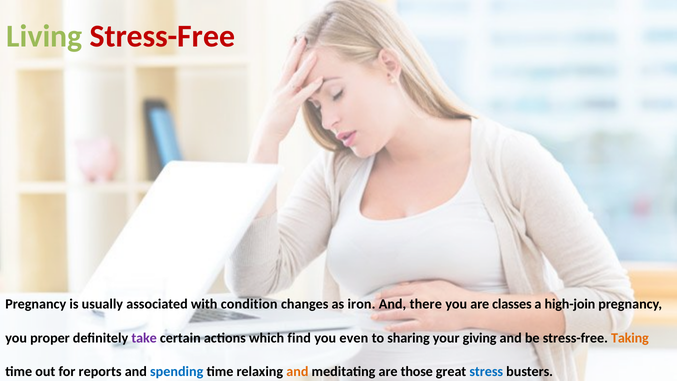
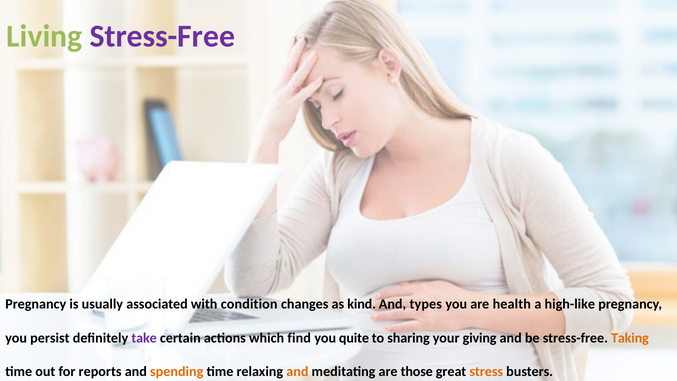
Stress-Free at (162, 36) colour: red -> purple
iron: iron -> kind
there: there -> types
classes: classes -> health
high-join: high-join -> high-like
proper: proper -> persist
even: even -> quite
spending colour: blue -> orange
stress colour: blue -> orange
